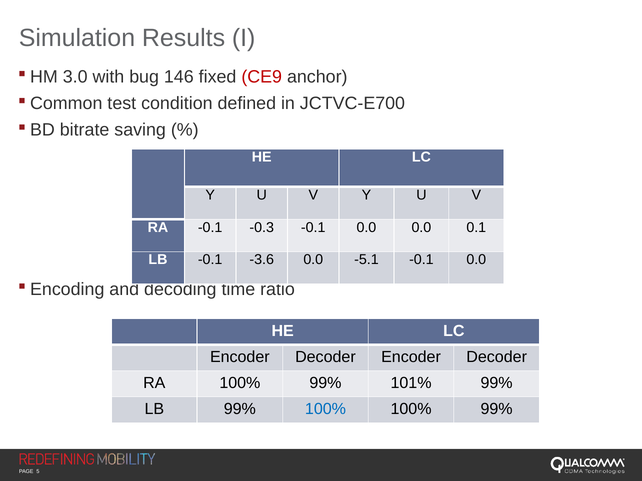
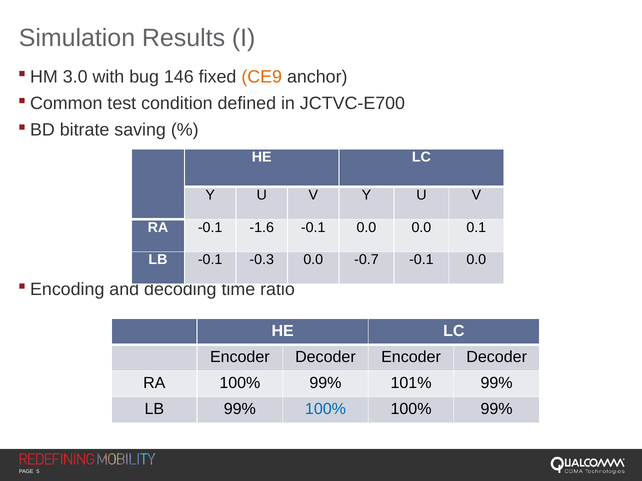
CE9 colour: red -> orange
-0.3: -0.3 -> -1.6
-3.6: -3.6 -> -0.3
-5.1: -5.1 -> -0.7
